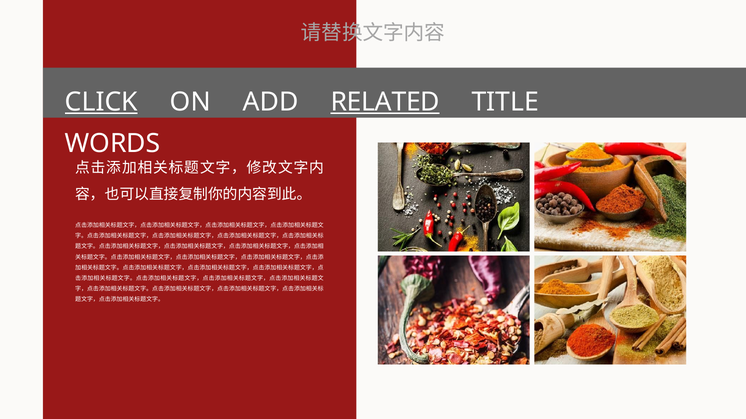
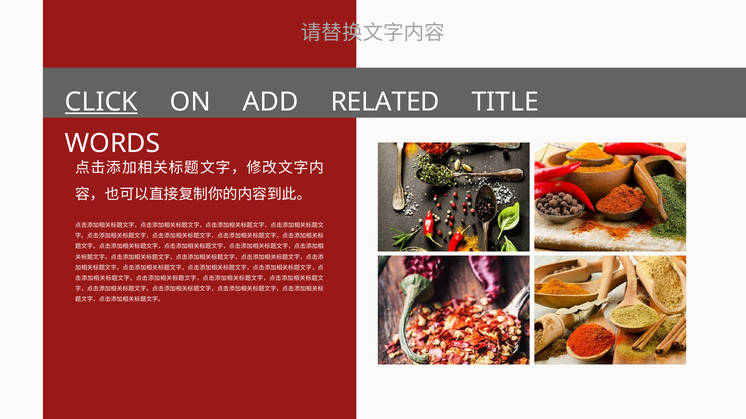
RELATED underline: present -> none
